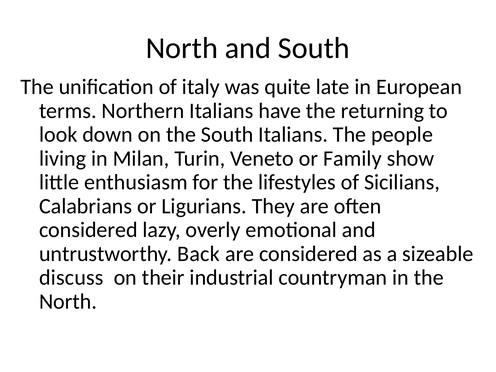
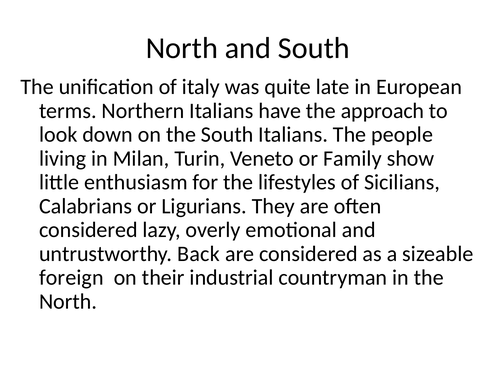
returning: returning -> approach
discuss: discuss -> foreign
